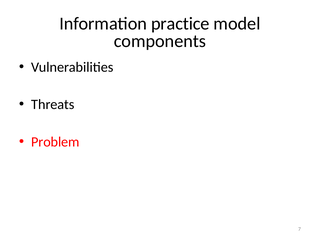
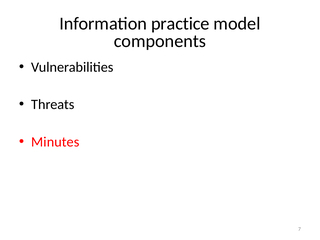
Problem: Problem -> Minutes
